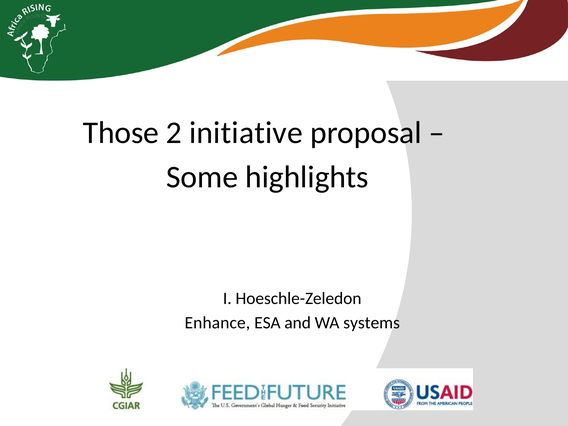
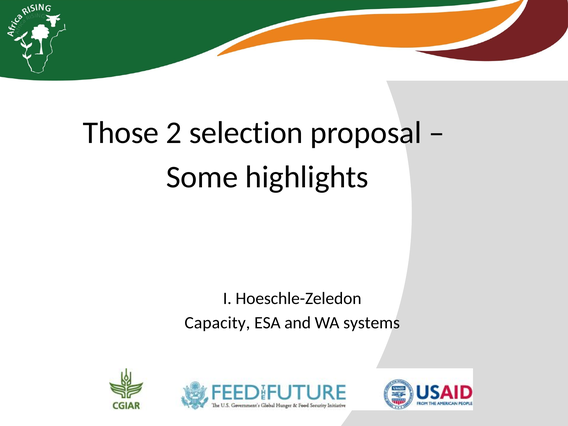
initiative: initiative -> selection
Enhance: Enhance -> Capacity
